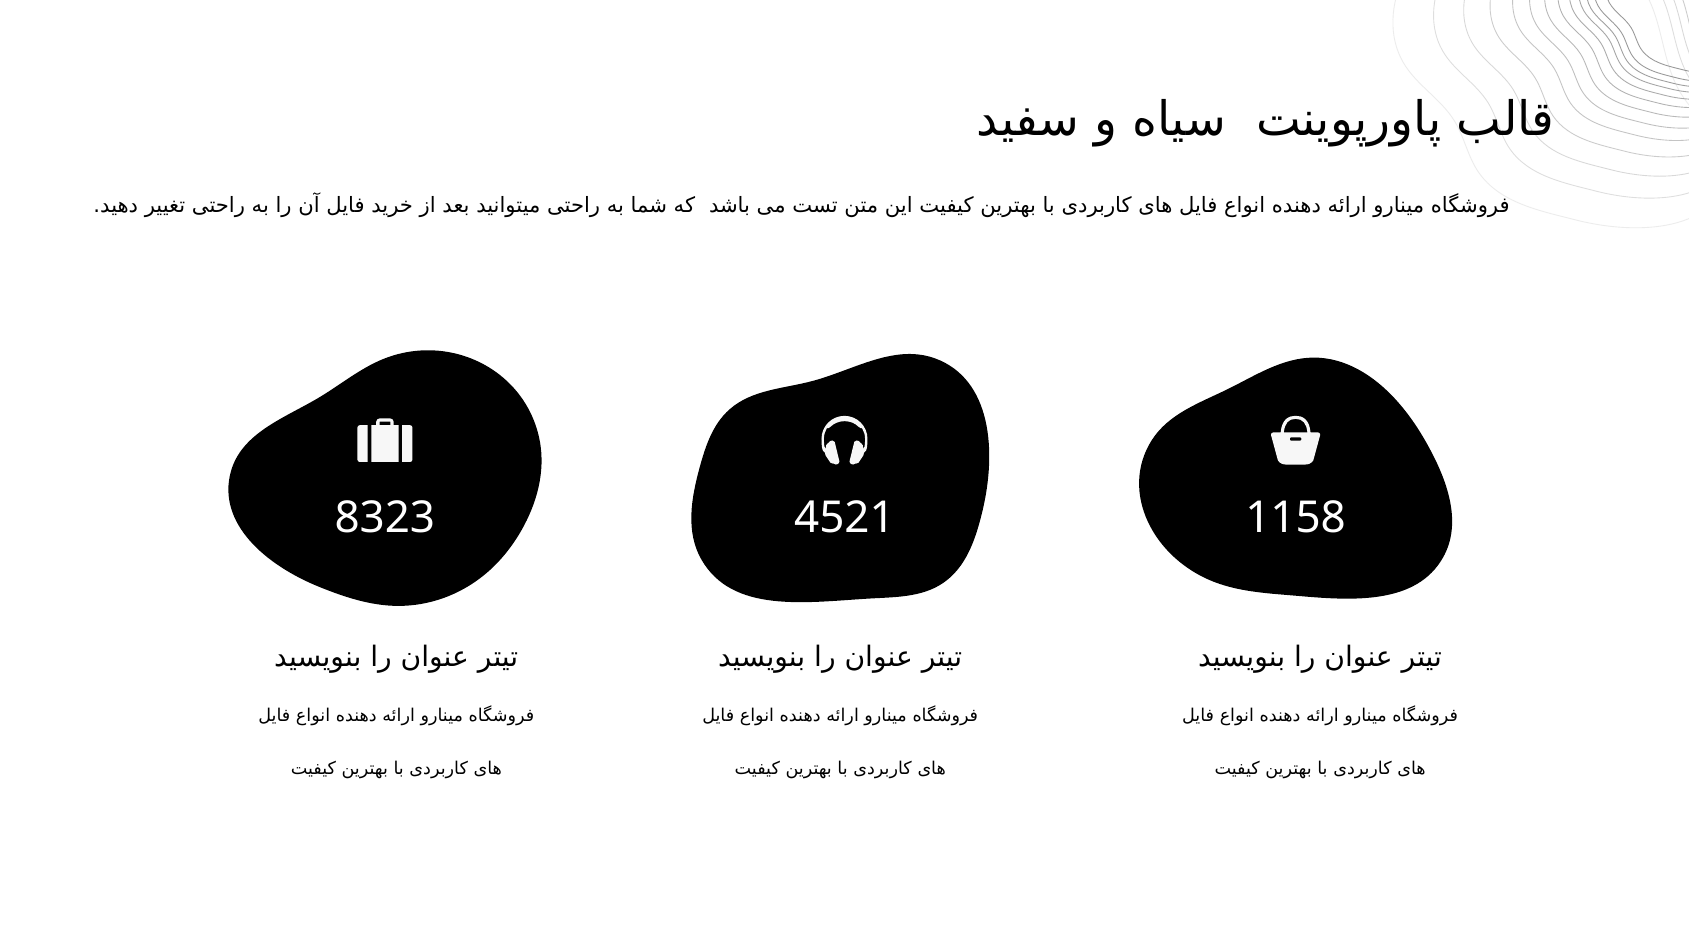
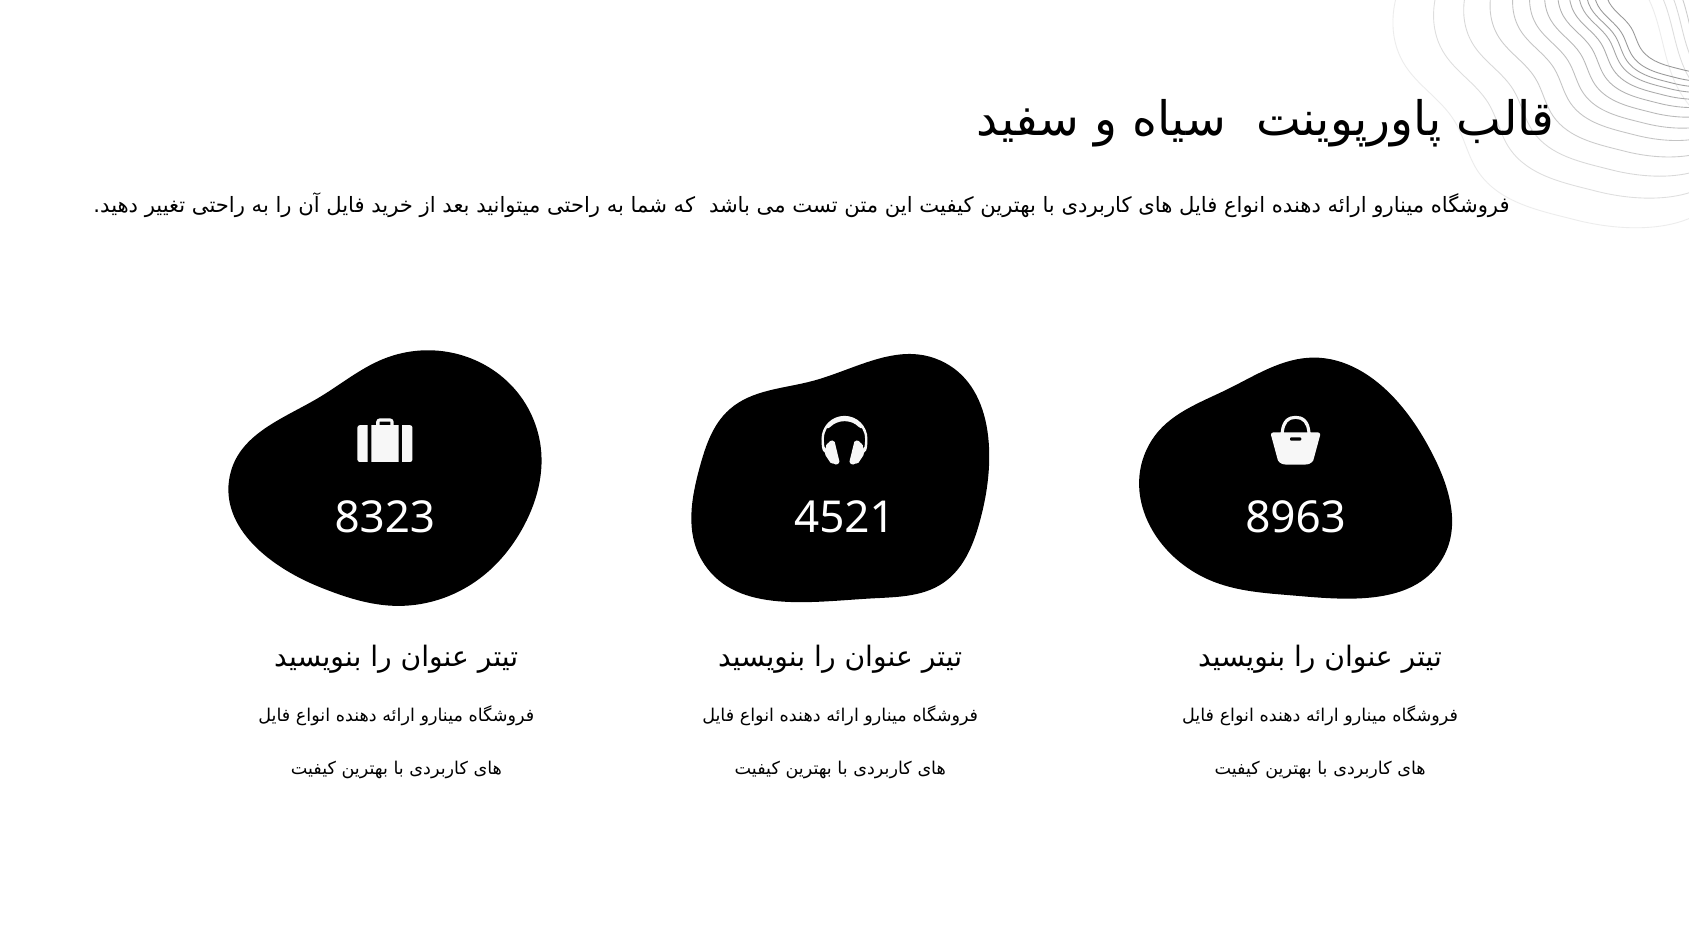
1158: 1158 -> 8963
